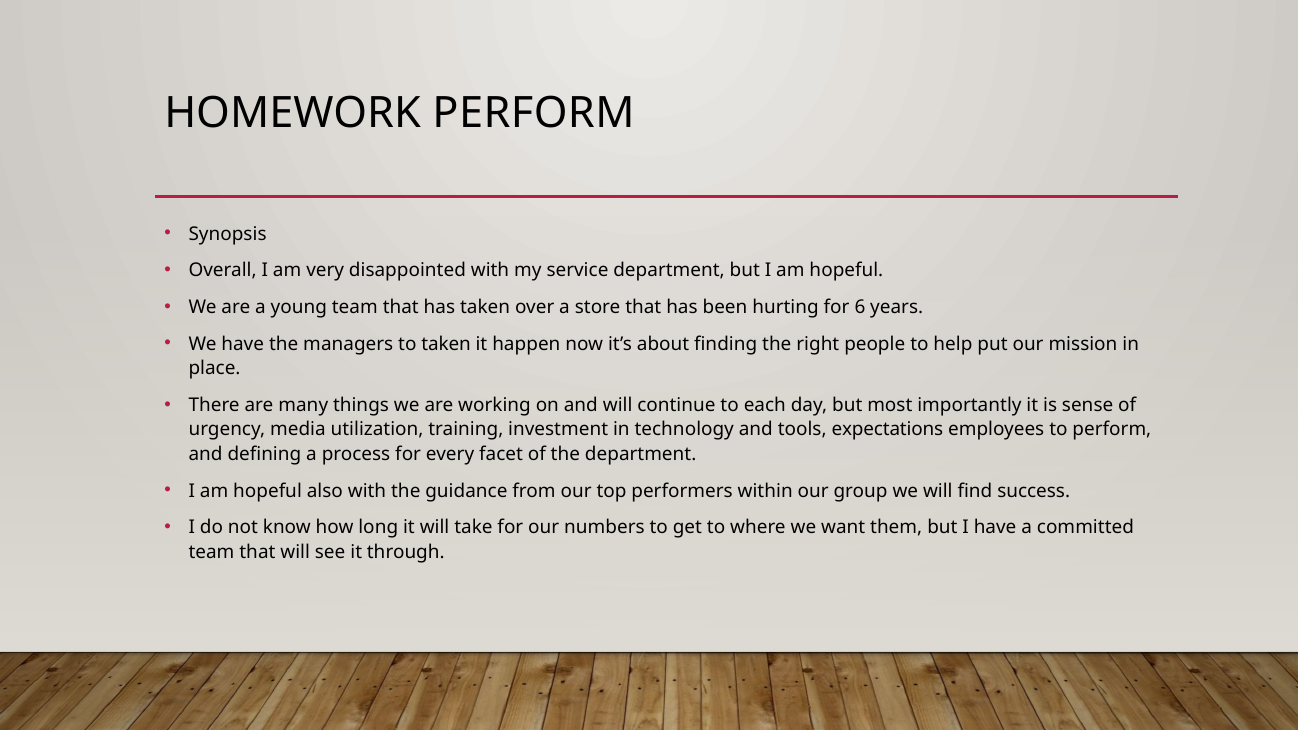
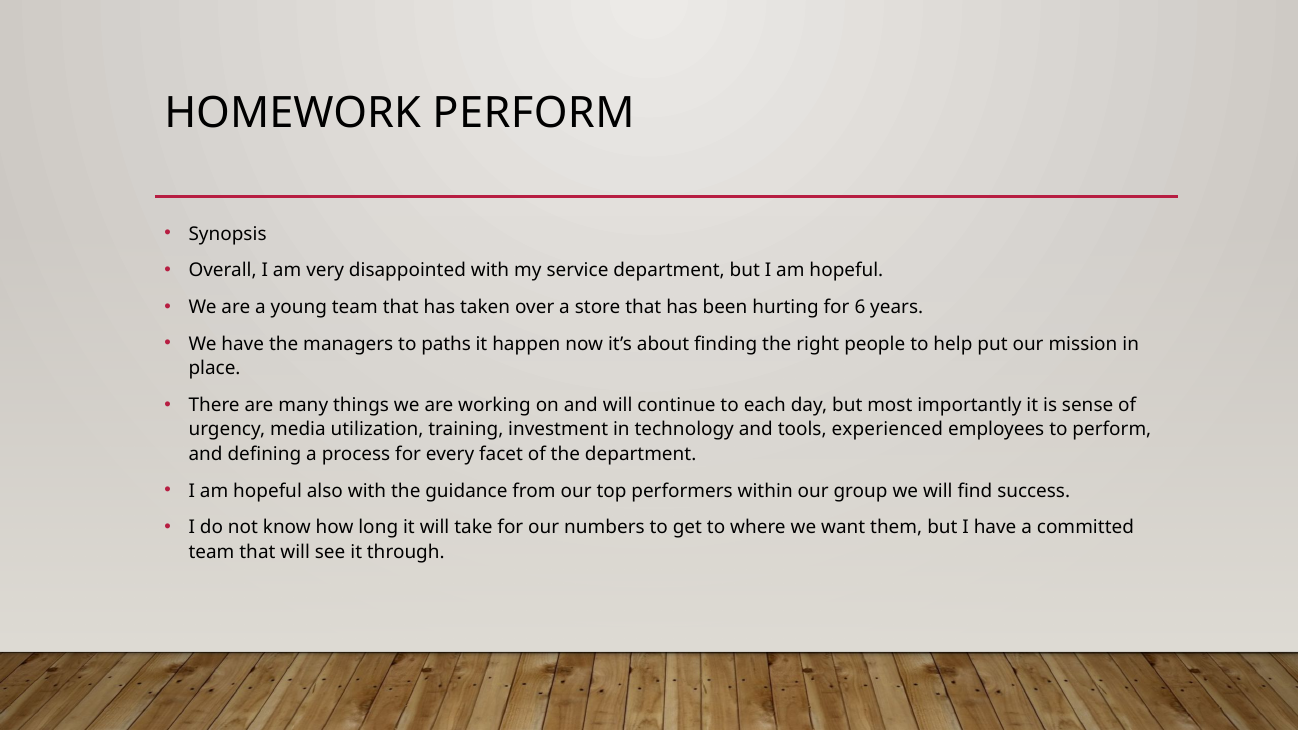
to taken: taken -> paths
expectations: expectations -> experienced
